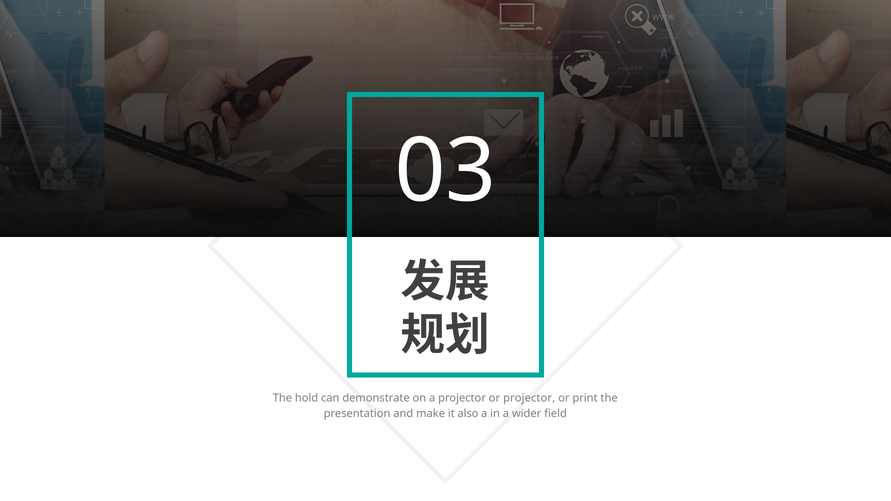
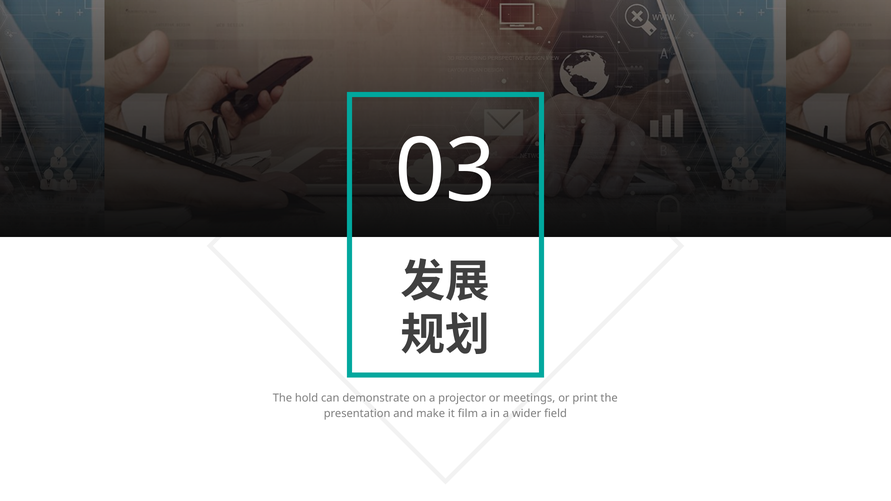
or projector: projector -> meetings
also: also -> film
